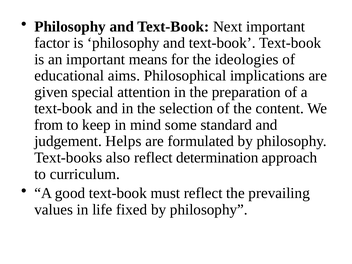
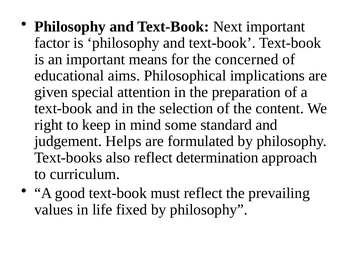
ideologies: ideologies -> concerned
from: from -> right
